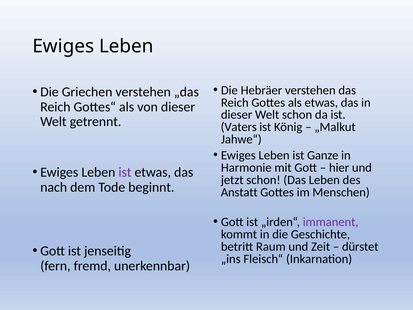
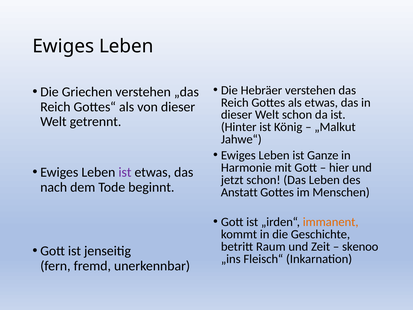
Vaters: Vaters -> Hinter
immanent colour: purple -> orange
dürstet: dürstet -> skenoo
